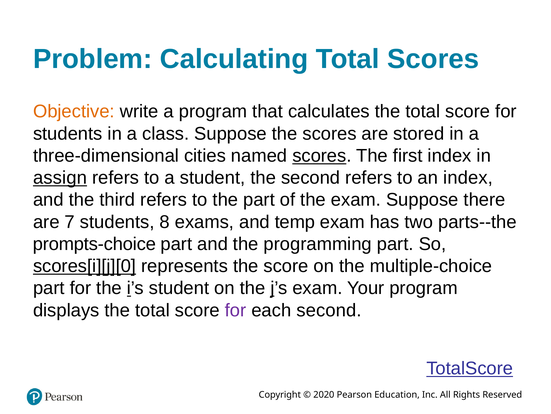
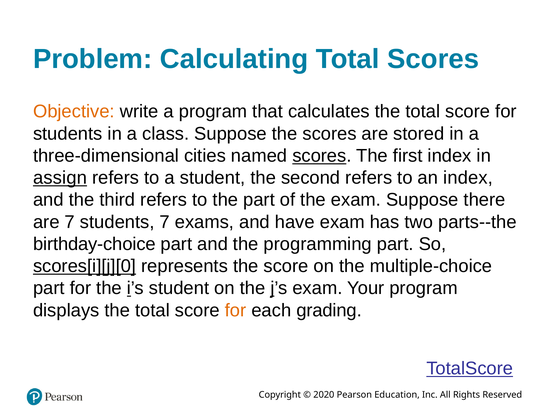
students 8: 8 -> 7
temp: temp -> have
prompts-choice: prompts-choice -> birthday-choice
for at (236, 310) colour: purple -> orange
each second: second -> grading
